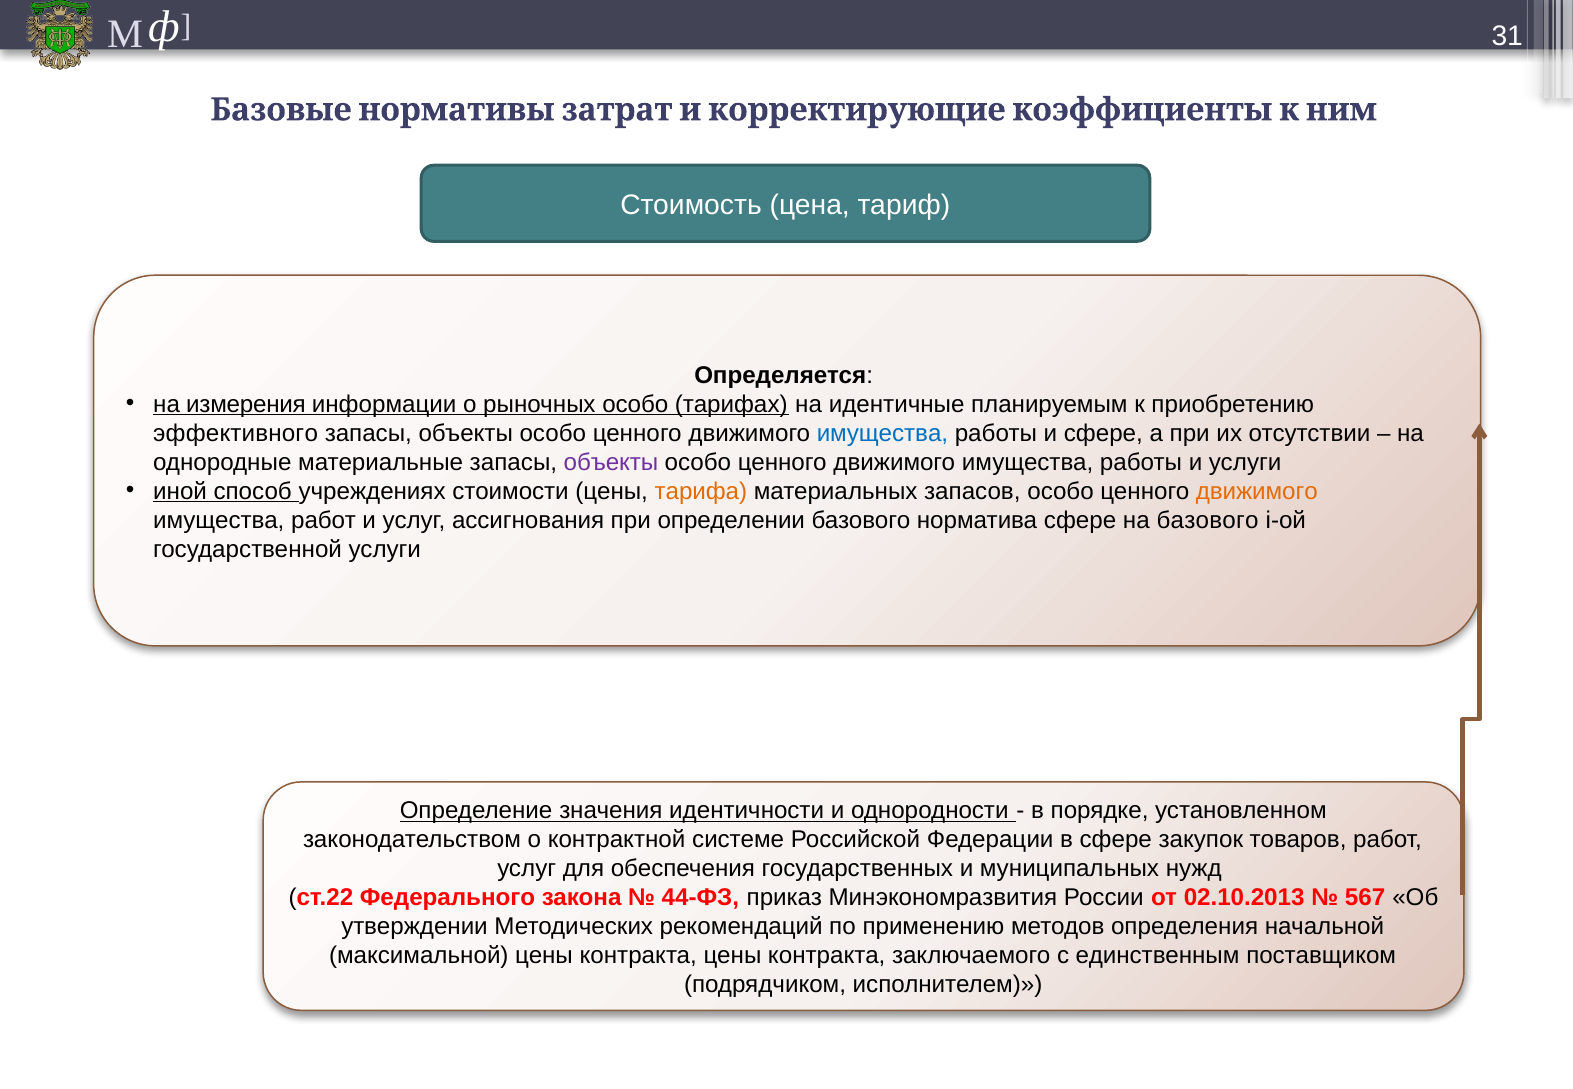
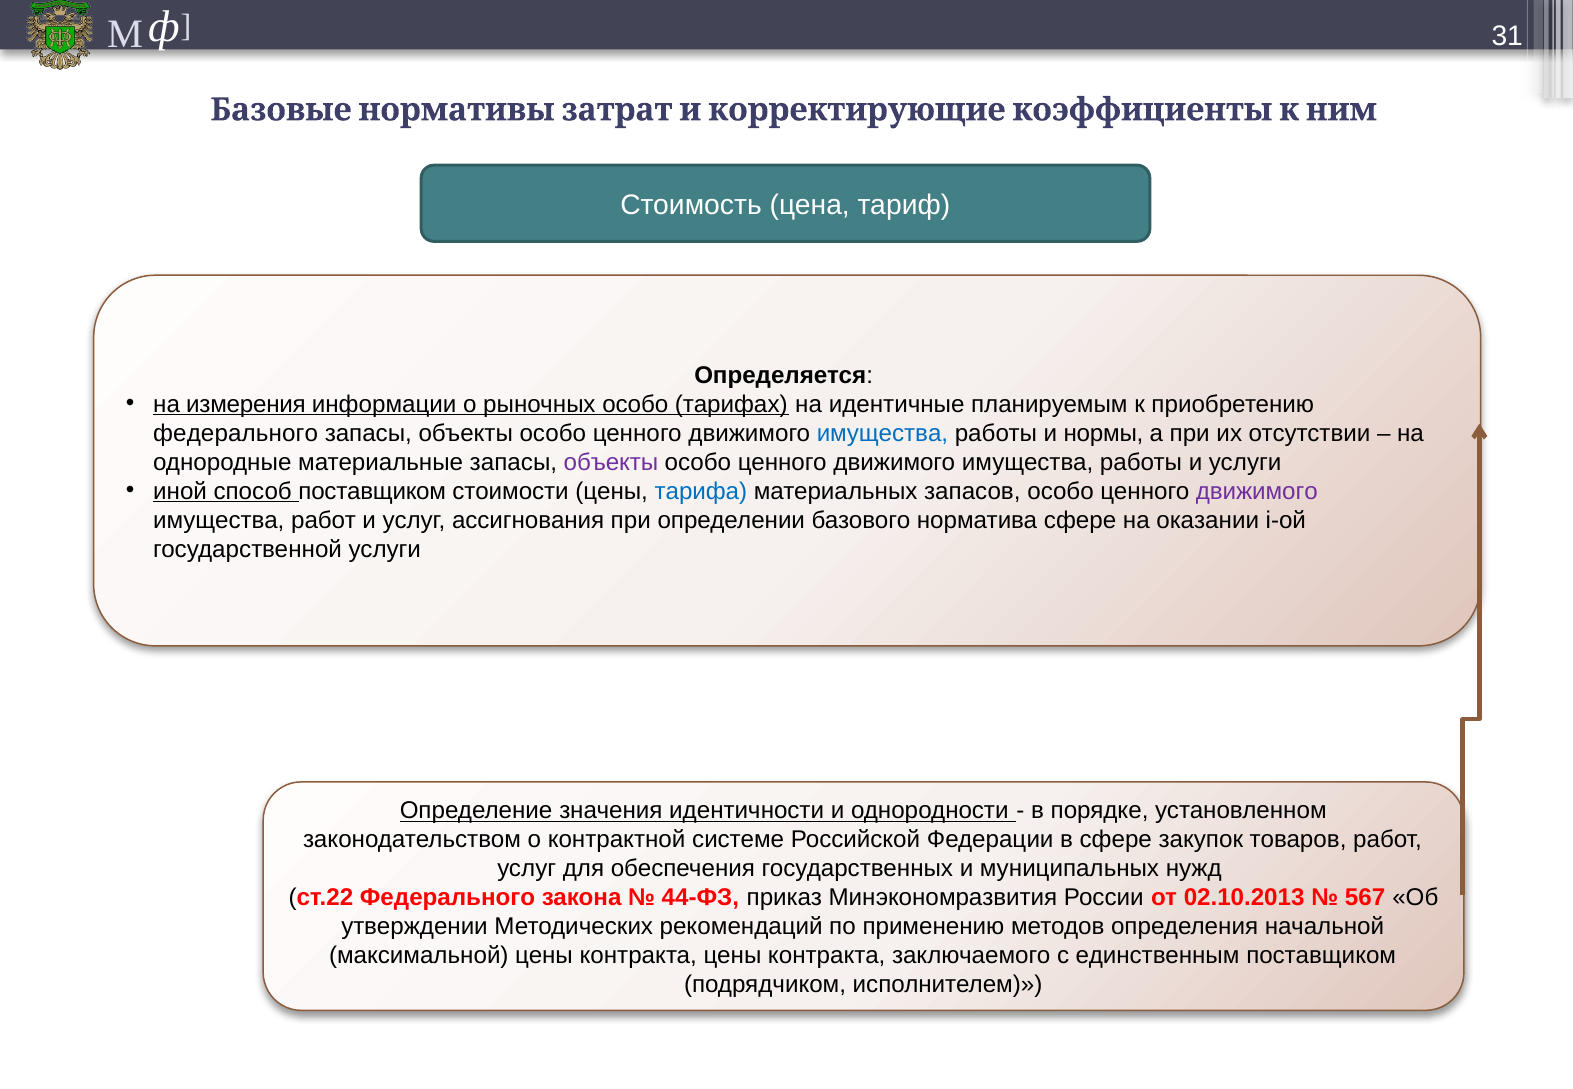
эффективного at (236, 433): эффективного -> федерального
и сфере: сфере -> нормы
способ учреждениях: учреждениях -> поставщиком
тарифа colour: orange -> blue
движимого at (1257, 491) colour: orange -> purple
на базового: базового -> оказании
